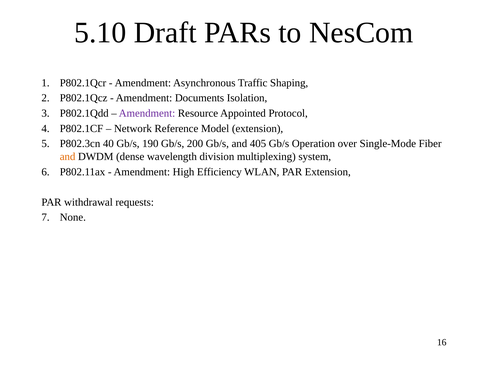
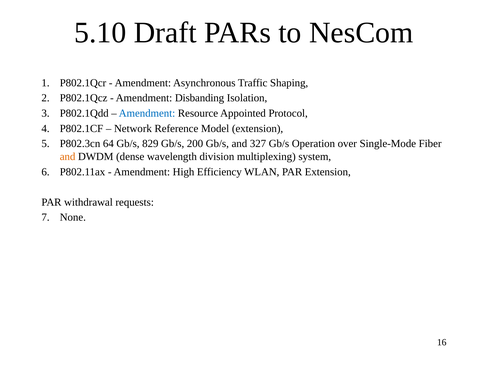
Documents: Documents -> Disbanding
Amendment at (147, 113) colour: purple -> blue
40: 40 -> 64
190: 190 -> 829
405: 405 -> 327
